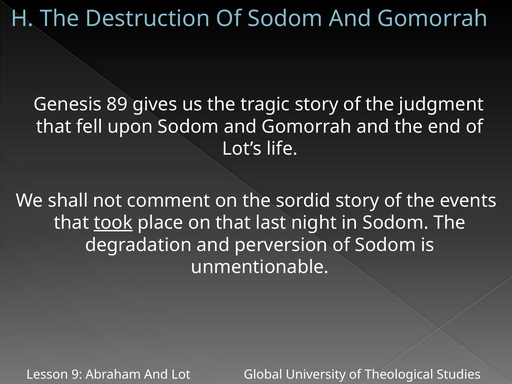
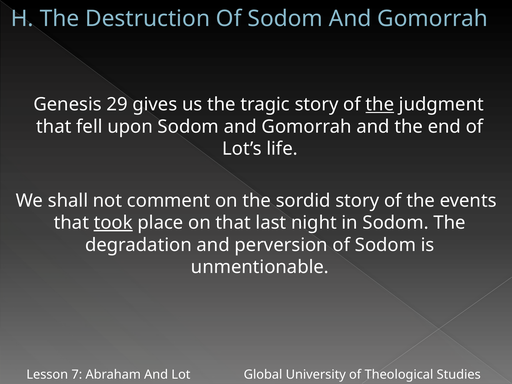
89: 89 -> 29
the at (380, 105) underline: none -> present
9: 9 -> 7
